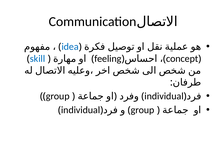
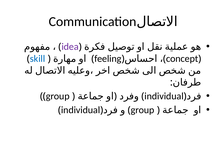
idea colour: blue -> purple
